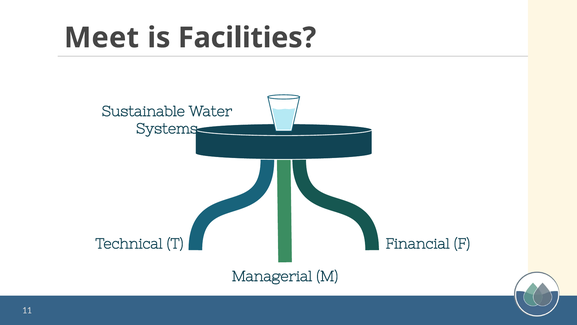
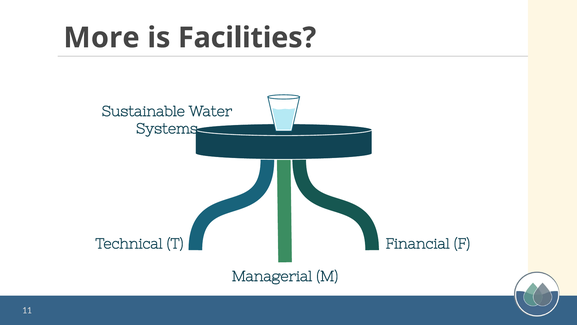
Meet: Meet -> More
